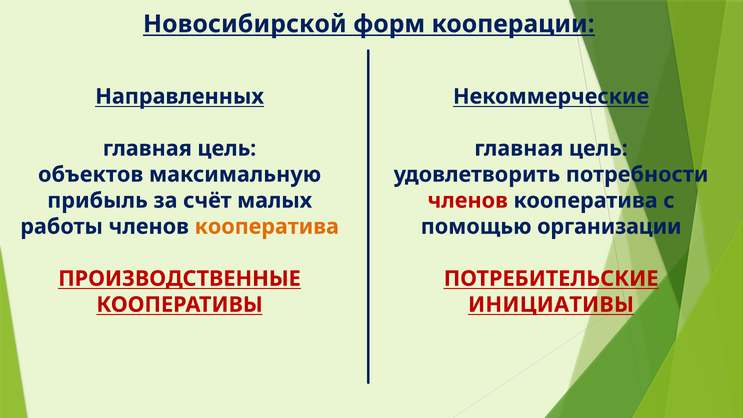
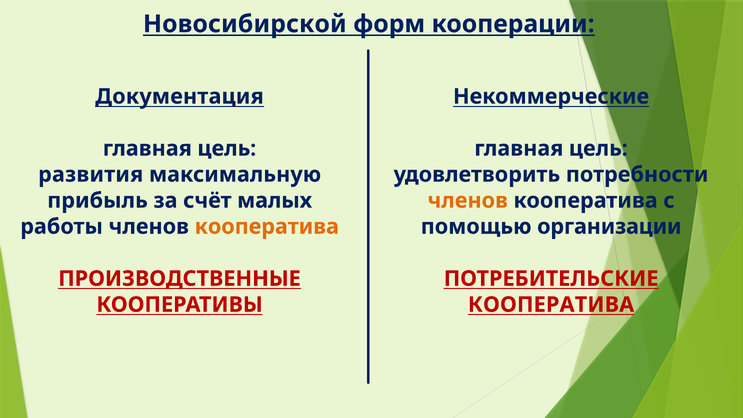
Направленных: Направленных -> Документация
объектов: объектов -> развития
членов at (468, 201) colour: red -> orange
ИНИЦИАТИВЫ at (551, 305): ИНИЦИАТИВЫ -> КООПЕРАТИВА
